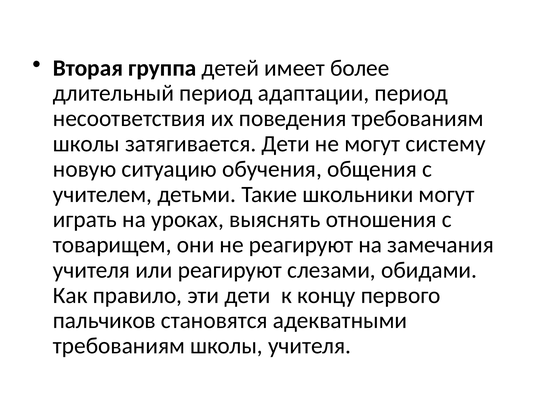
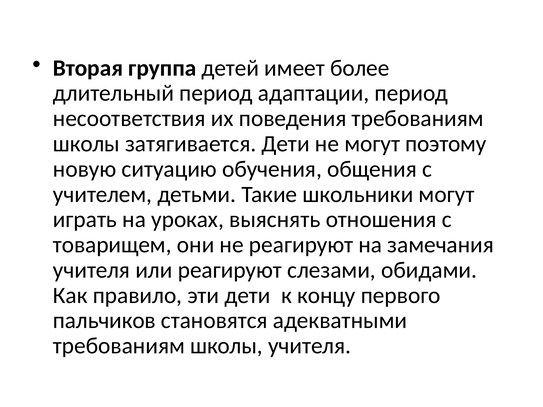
систему: систему -> поэтому
